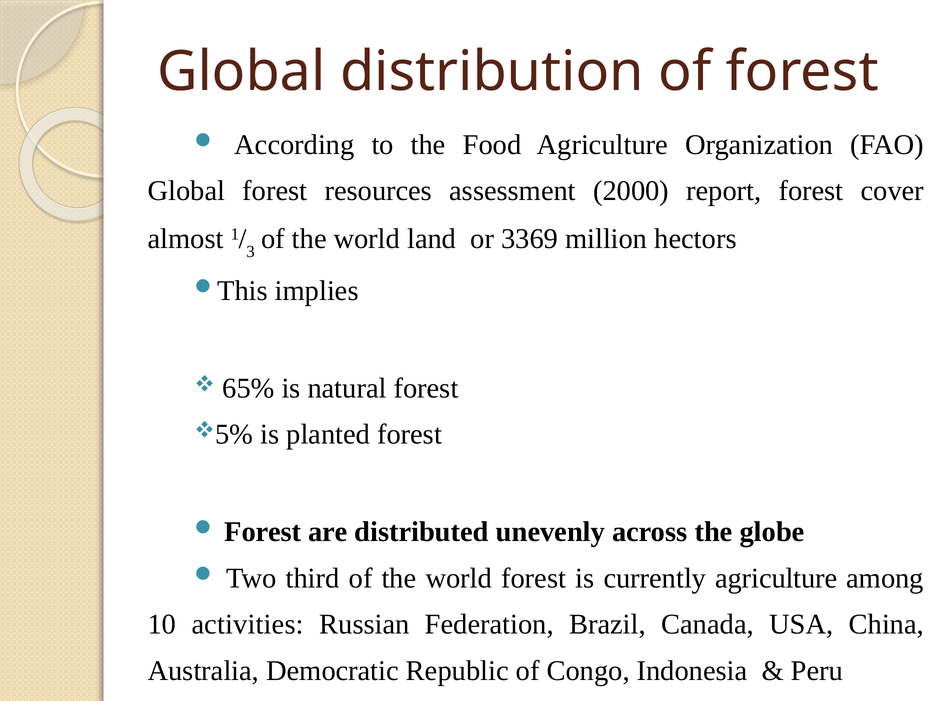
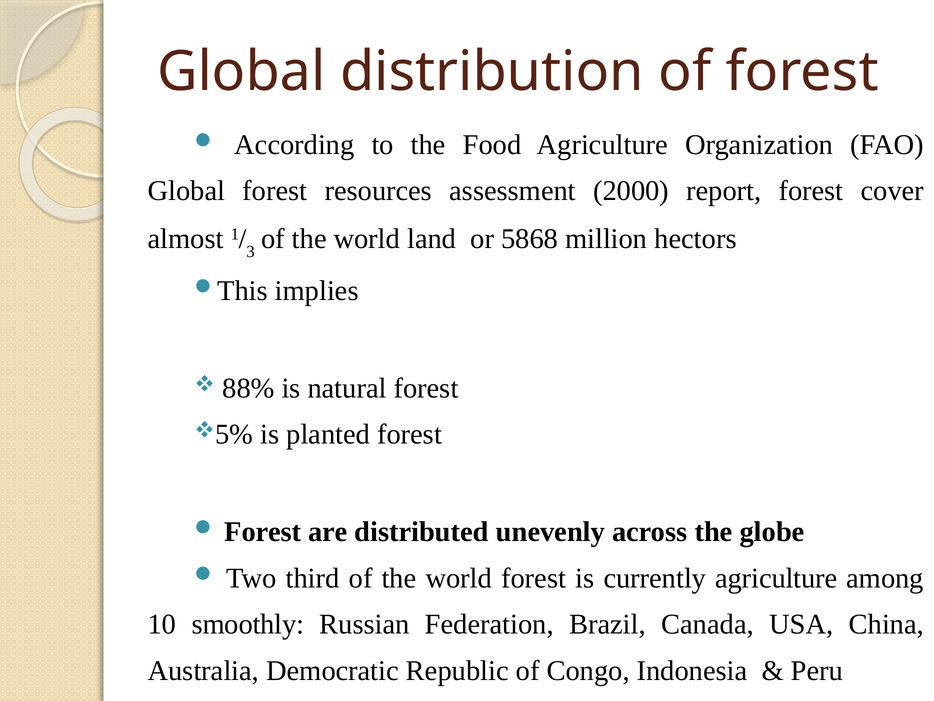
3369: 3369 -> 5868
65%: 65% -> 88%
activities: activities -> smoothly
